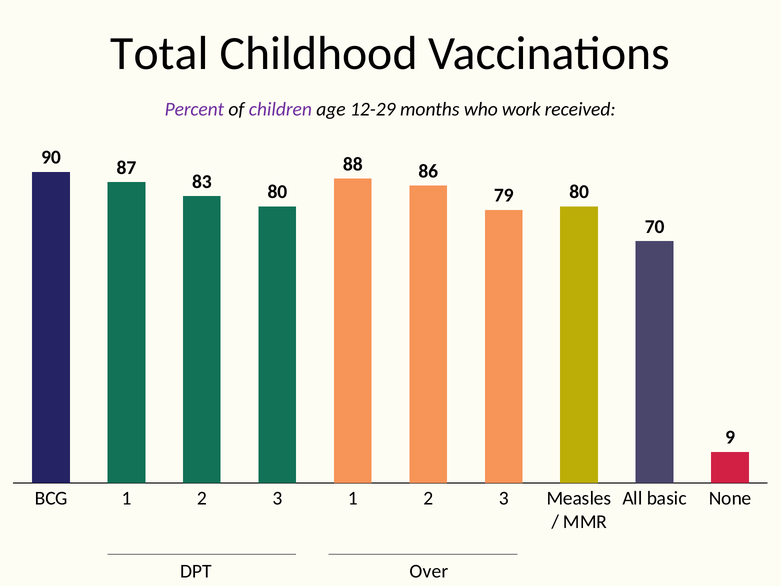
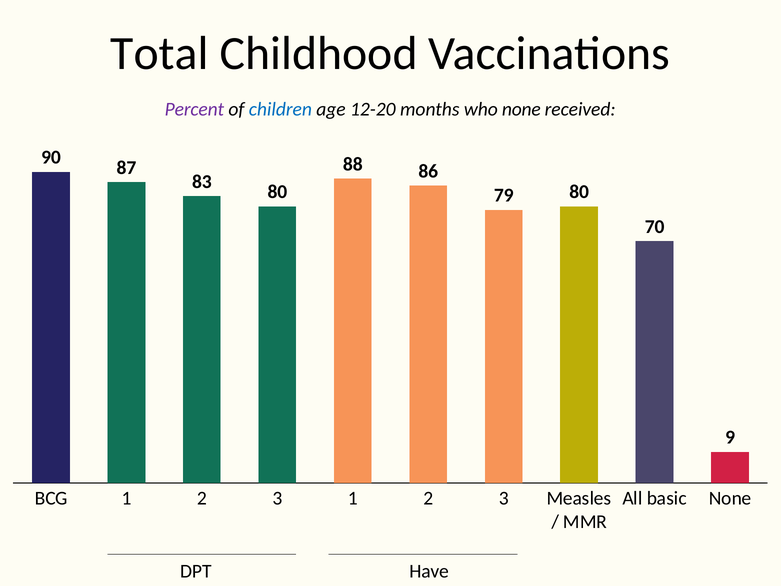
children colour: purple -> blue
12-29: 12-29 -> 12-20
who work: work -> none
Over: Over -> Have
